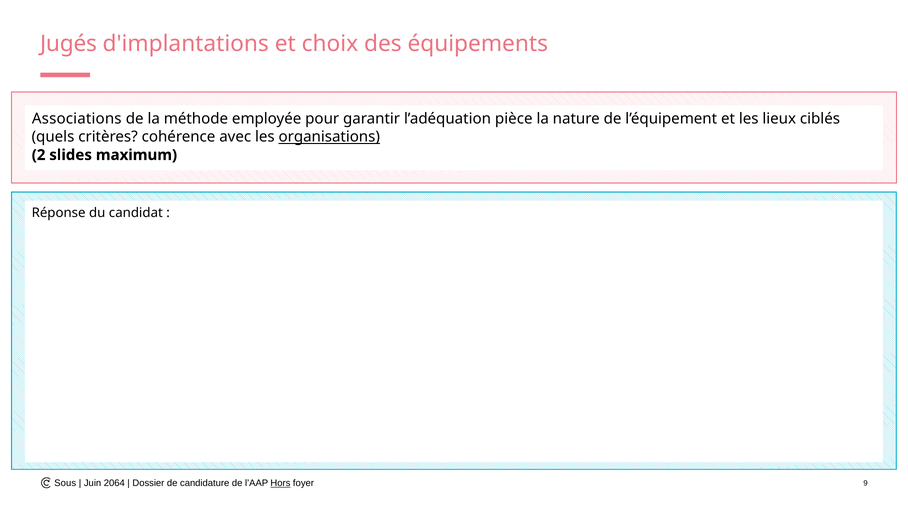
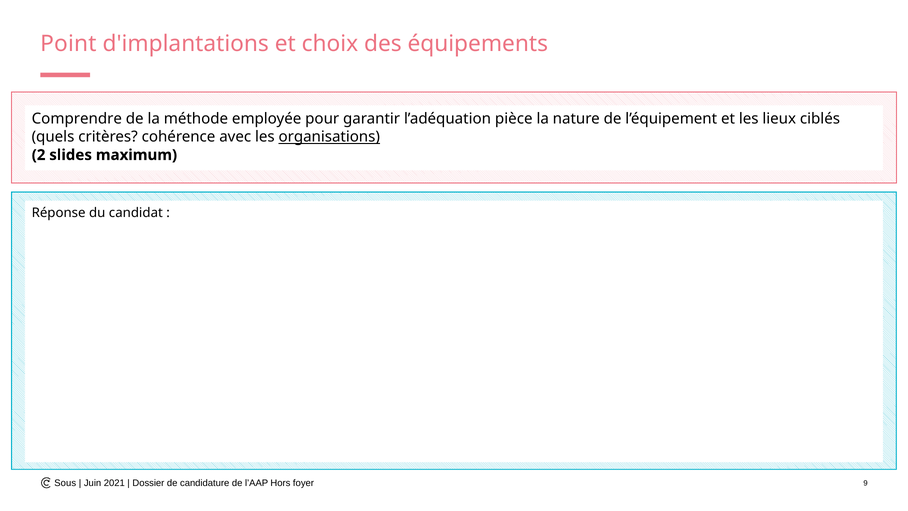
Jugés: Jugés -> Point
Associations: Associations -> Comprendre
2064: 2064 -> 2021
Hors underline: present -> none
